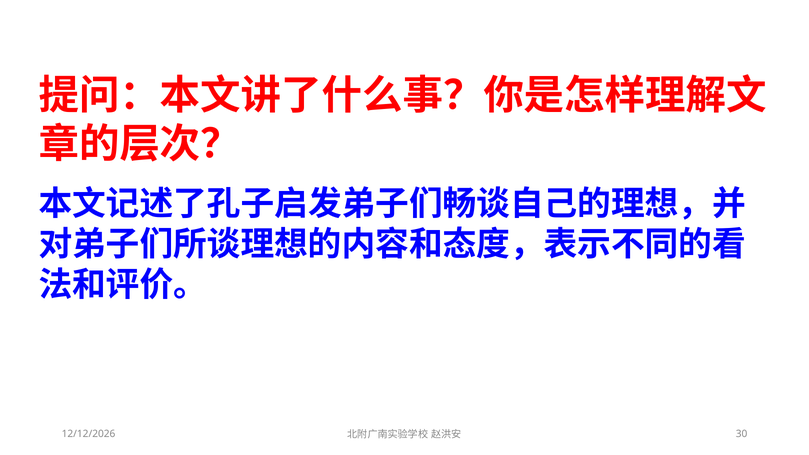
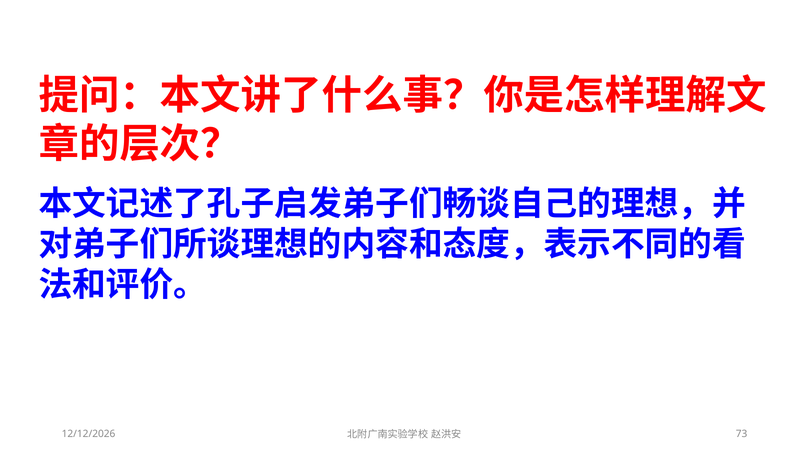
30: 30 -> 73
